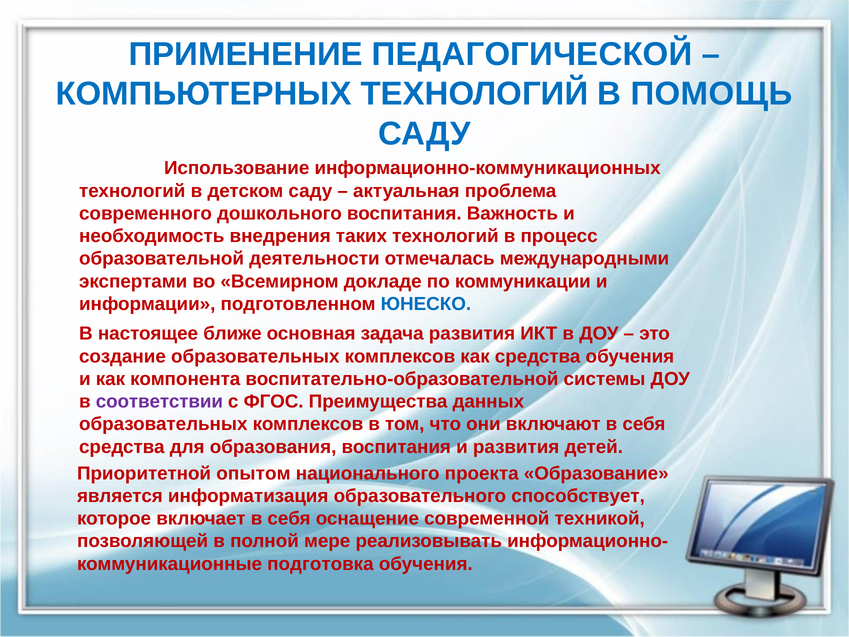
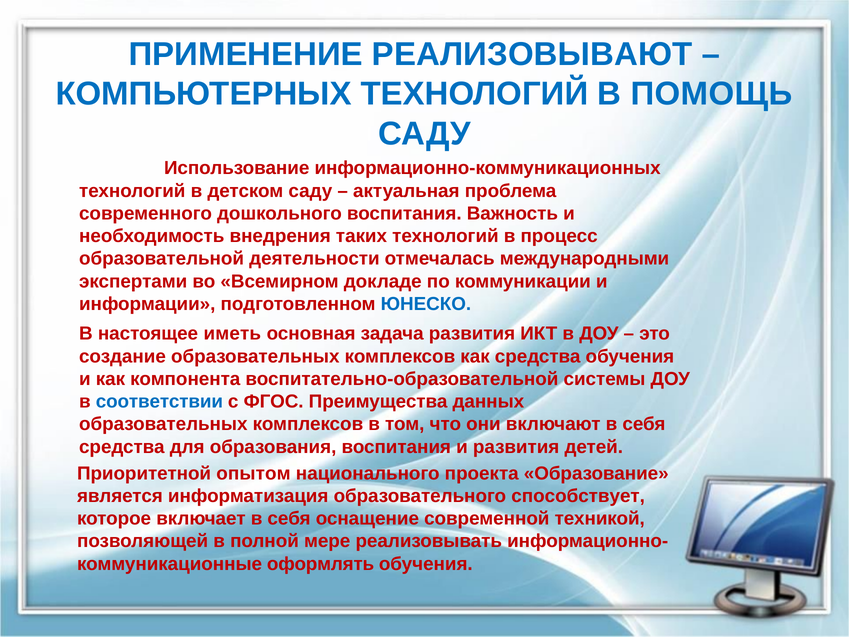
ПЕДАГОГИЧЕСКОЙ: ПЕДАГОГИЧЕСКОЙ -> РЕАЛИЗОВЫВАЮТ
ближе: ближе -> иметь
соответствии colour: purple -> blue
подготовка: подготовка -> оформлять
